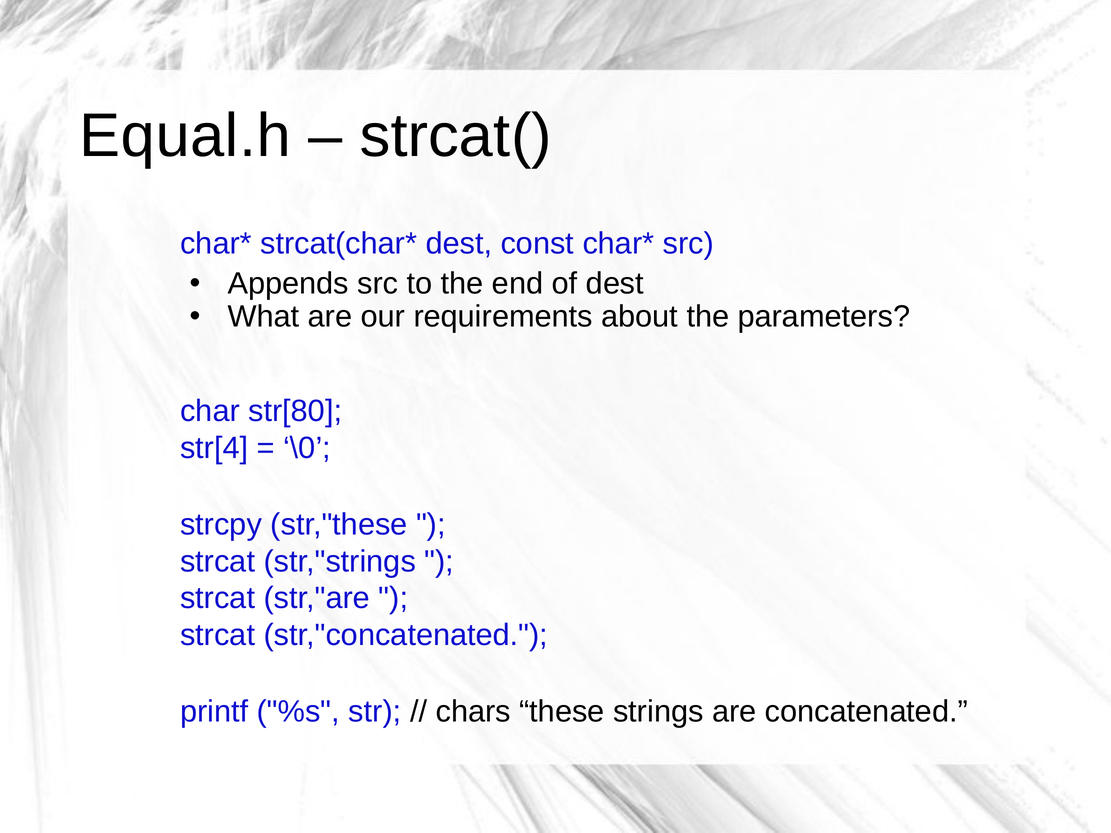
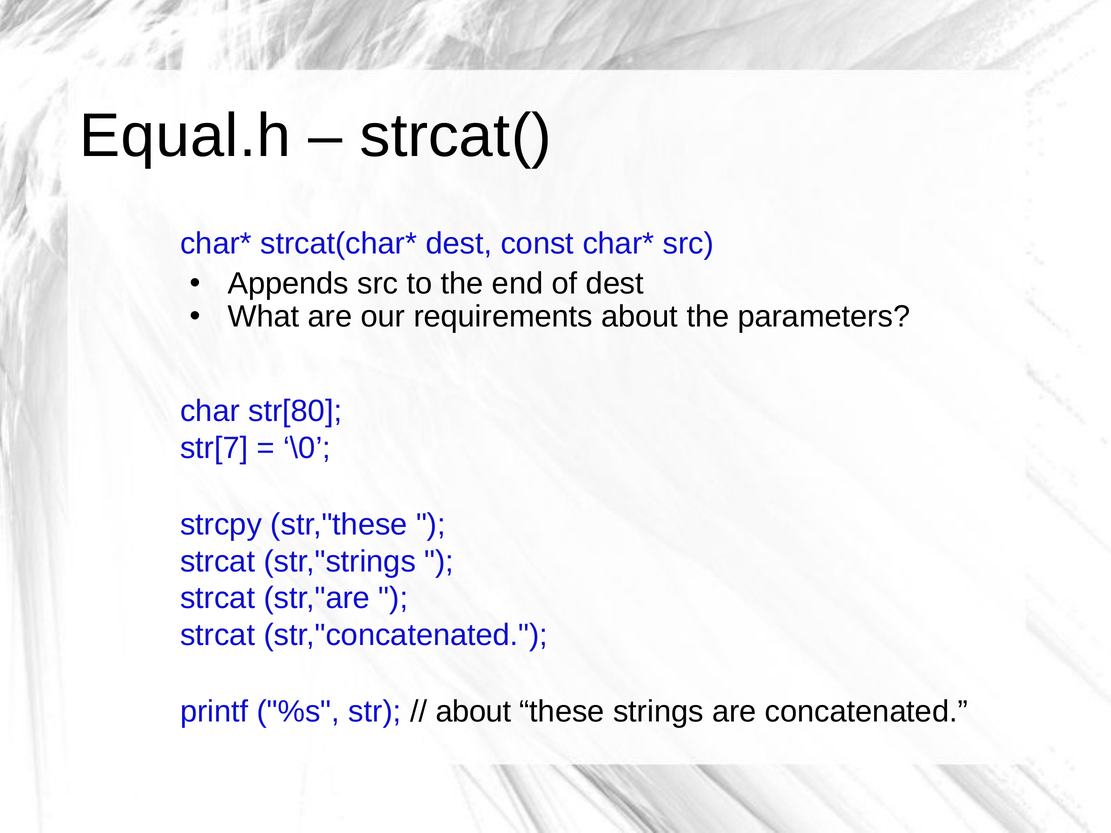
str[4: str[4 -> str[7
chars at (473, 712): chars -> about
